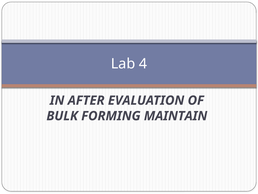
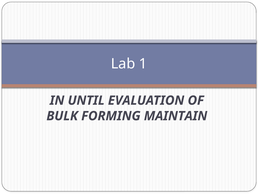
4: 4 -> 1
AFTER: AFTER -> UNTIL
